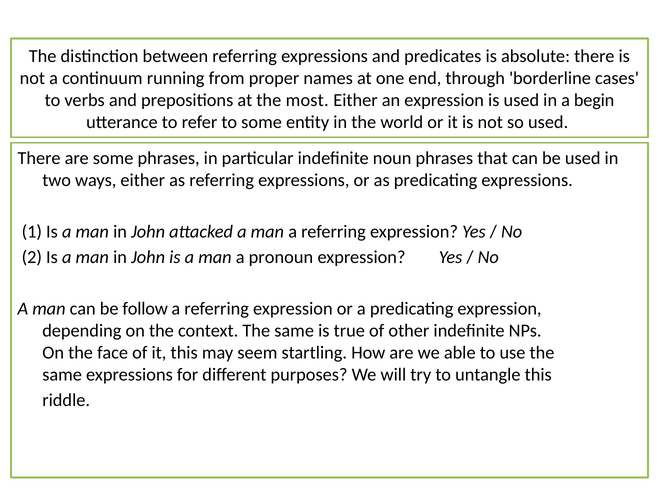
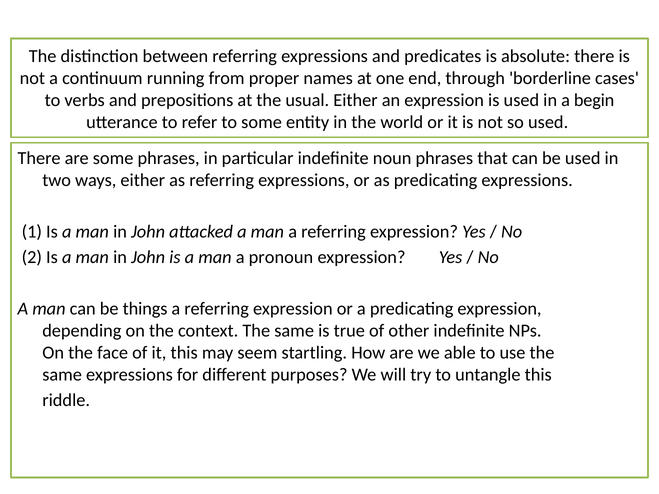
most: most -> usual
follow: follow -> things
